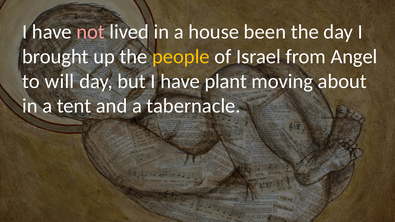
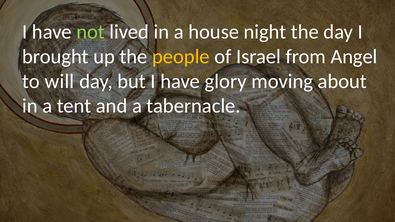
not colour: pink -> light green
been: been -> night
plant: plant -> glory
